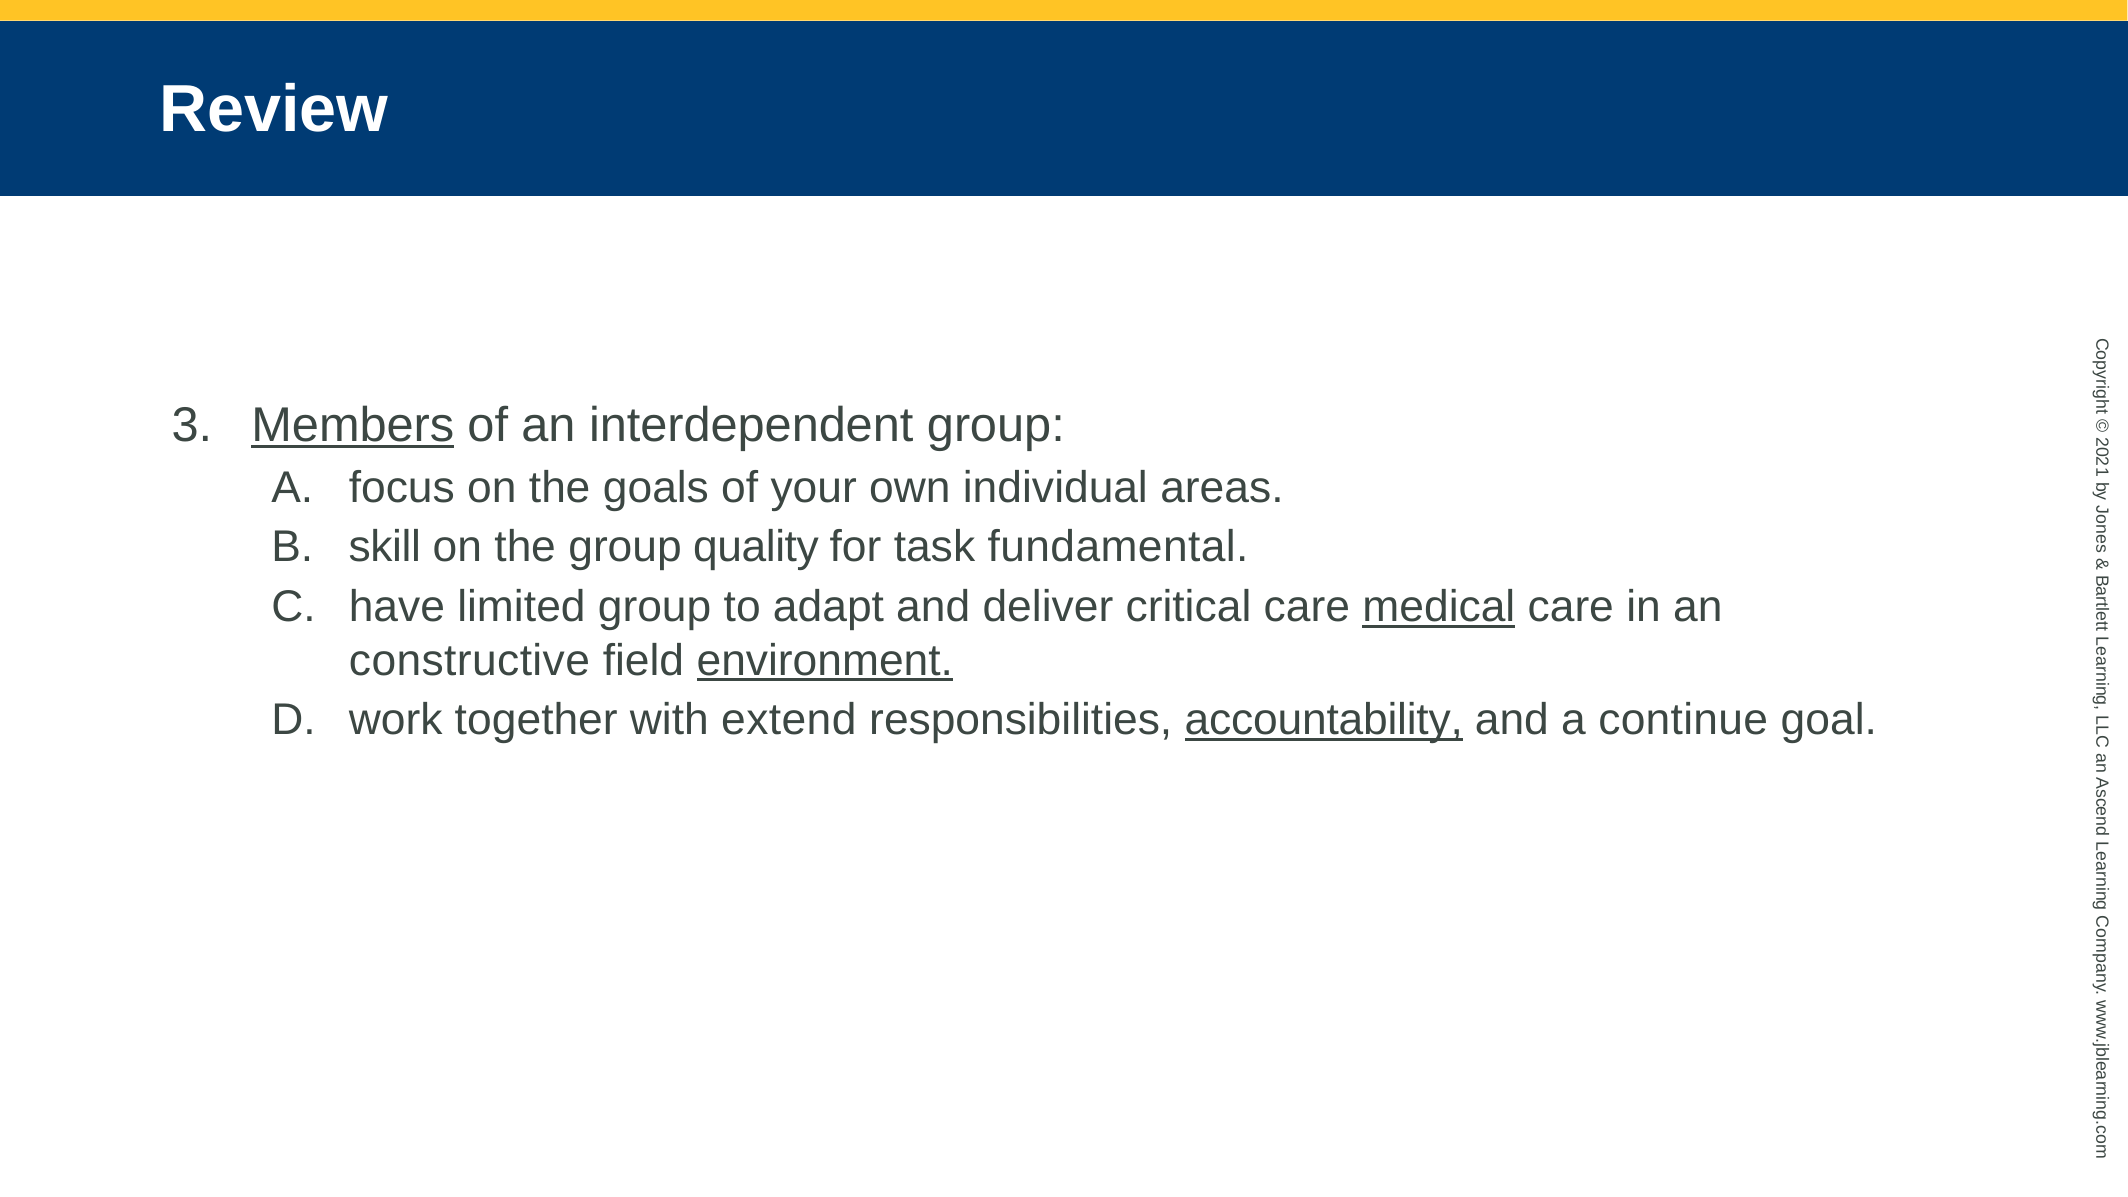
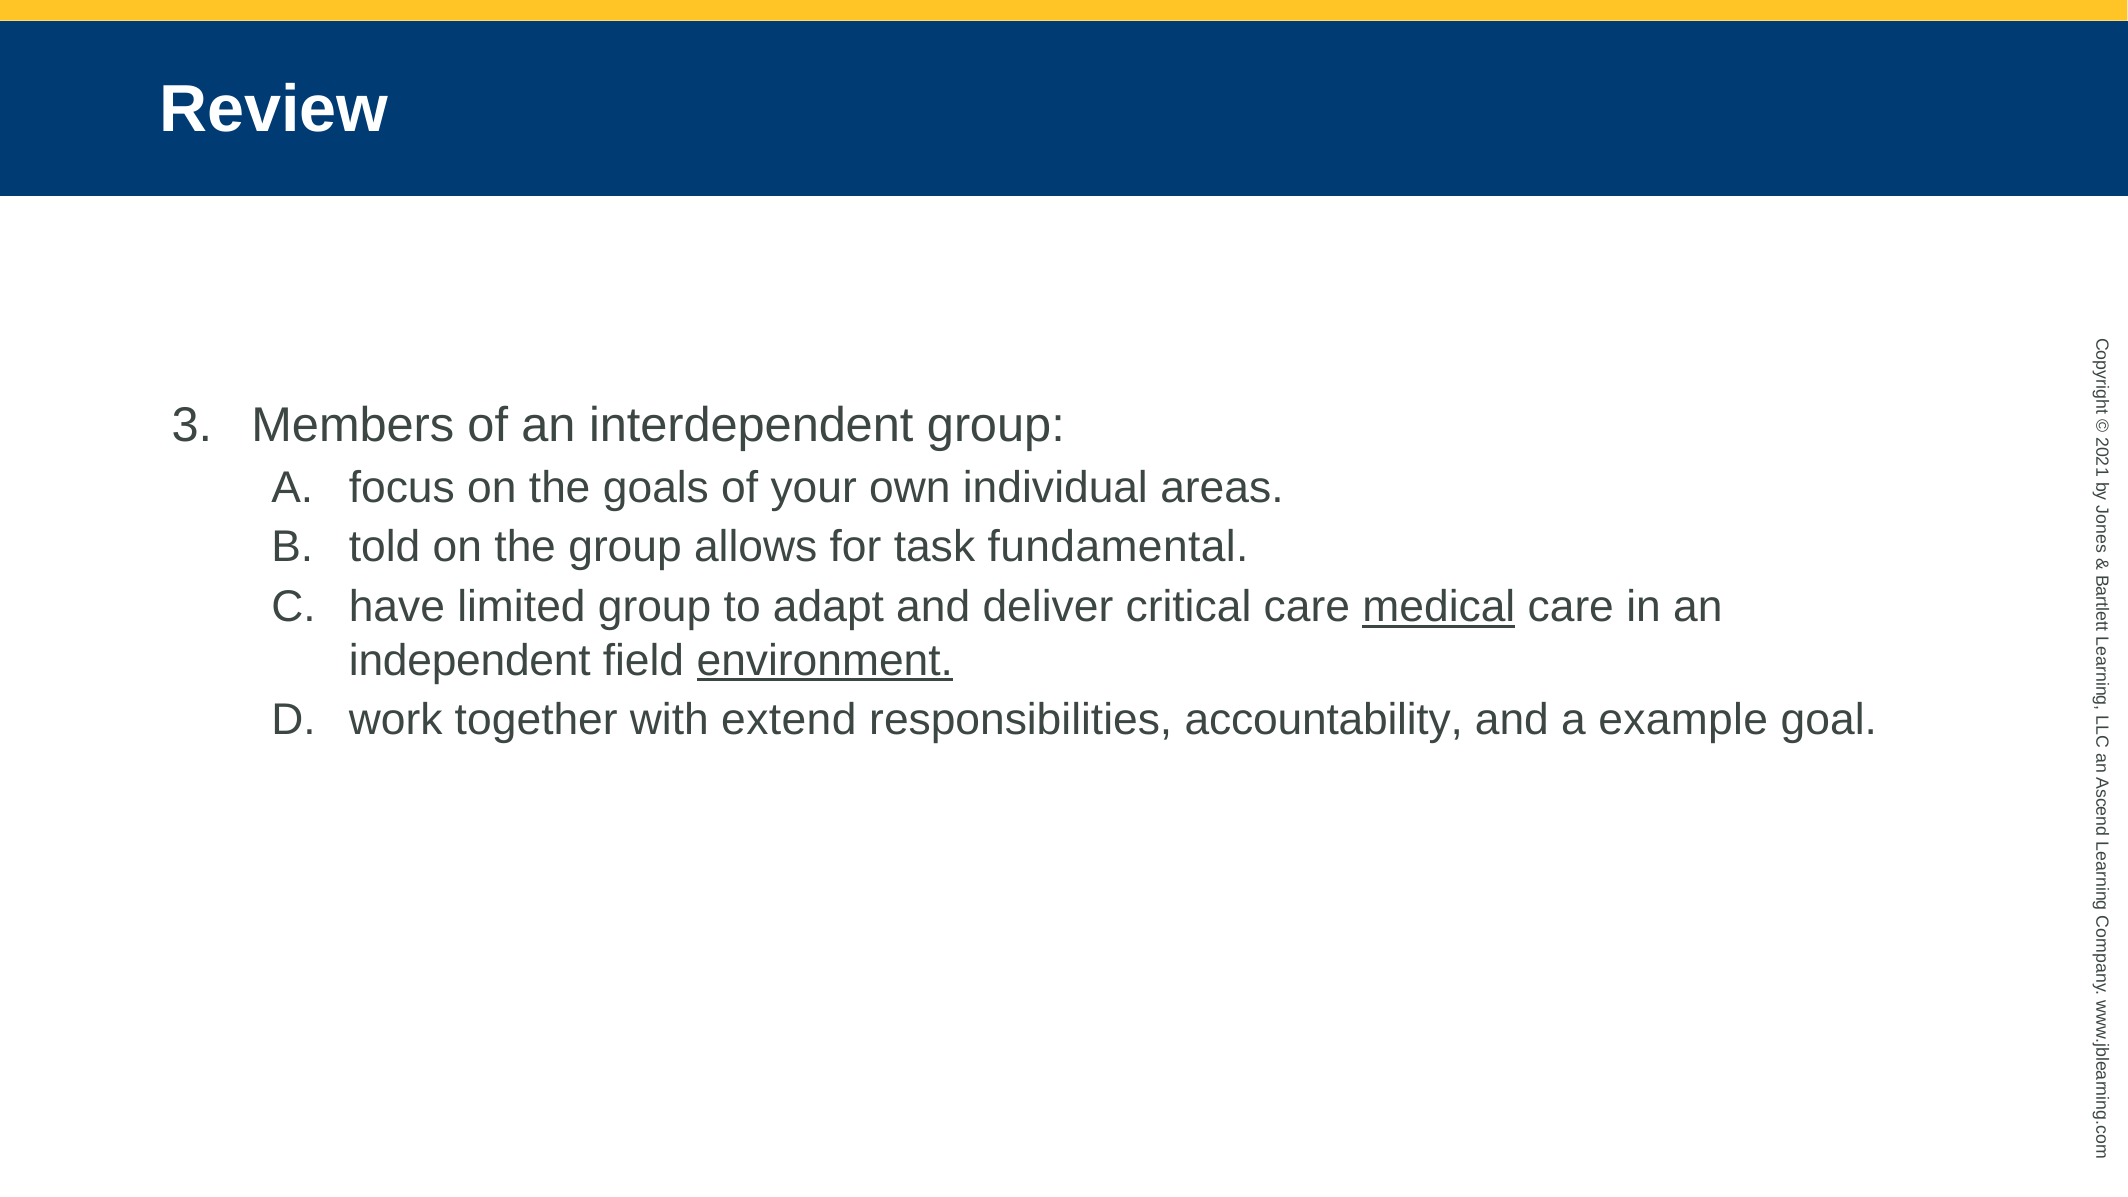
Members underline: present -> none
skill: skill -> told
quality: quality -> allows
constructive: constructive -> independent
accountability underline: present -> none
continue: continue -> example
